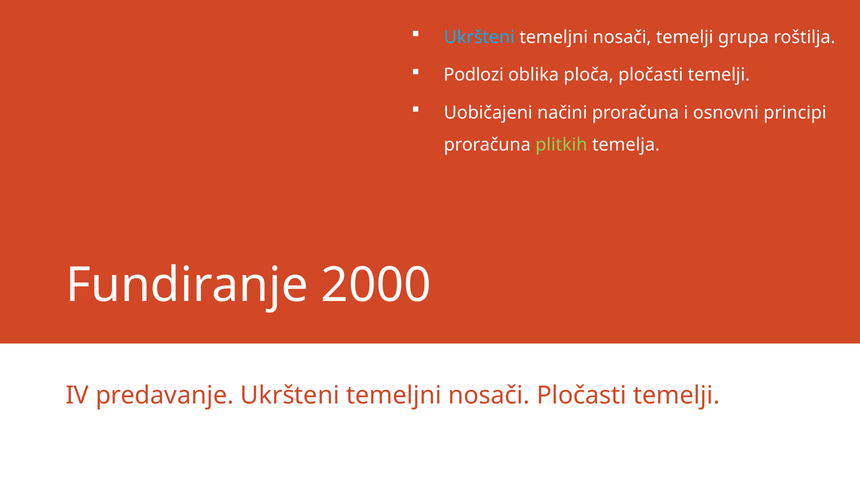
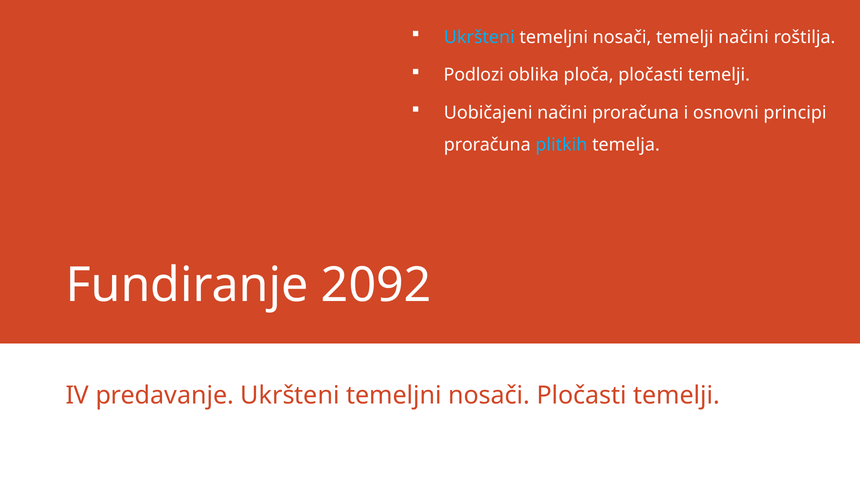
temelji grupa: grupa -> načini
plitkih colour: light green -> light blue
2000: 2000 -> 2092
